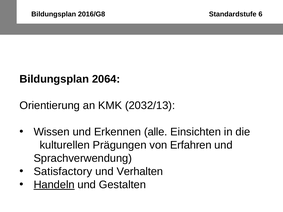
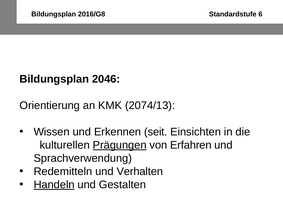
2064: 2064 -> 2046
2032/13: 2032/13 -> 2074/13
alle: alle -> seit
Prägungen underline: none -> present
Satisfactory: Satisfactory -> Redemitteln
